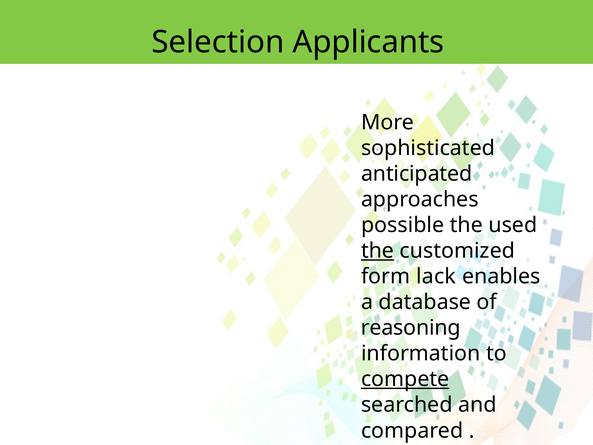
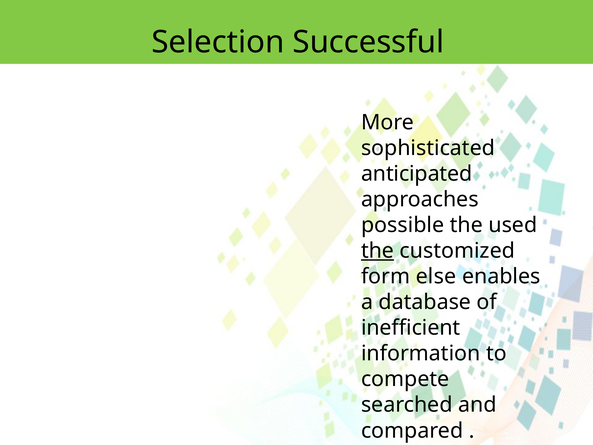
Applicants: Applicants -> Successful
lack: lack -> else
reasoning: reasoning -> inefficient
compete underline: present -> none
